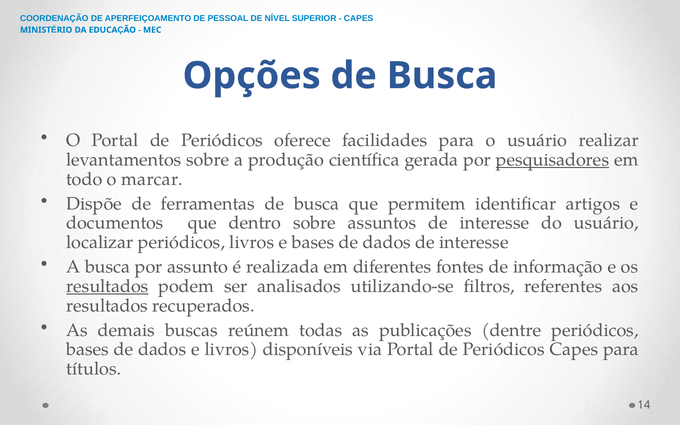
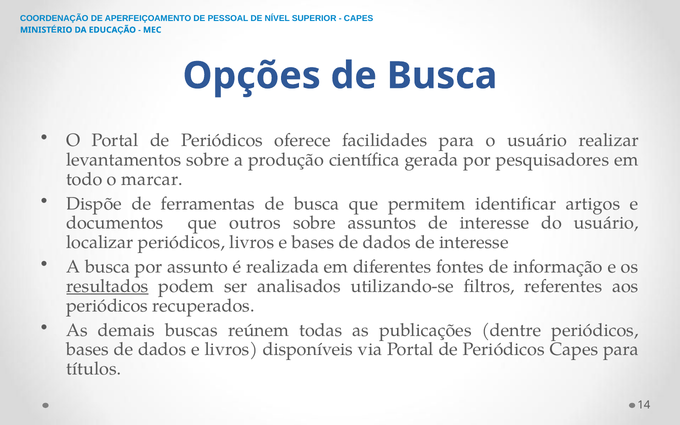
pesquisadores underline: present -> none
dentro: dentro -> outros
resultados at (107, 306): resultados -> periódicos
